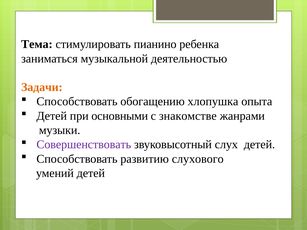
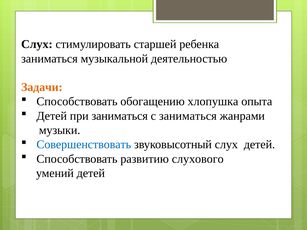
Тема at (37, 44): Тема -> Слух
пианино: пианино -> старшей
при основными: основными -> заниматься
с знакомстве: знакомстве -> заниматься
Совершенствовать colour: purple -> blue
